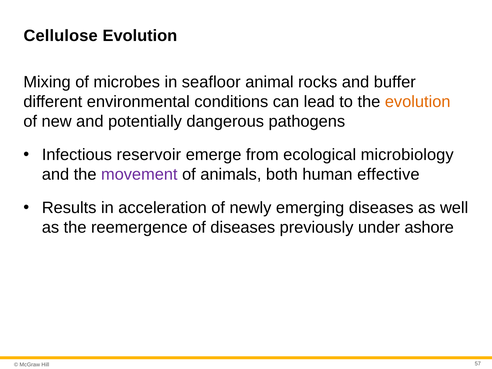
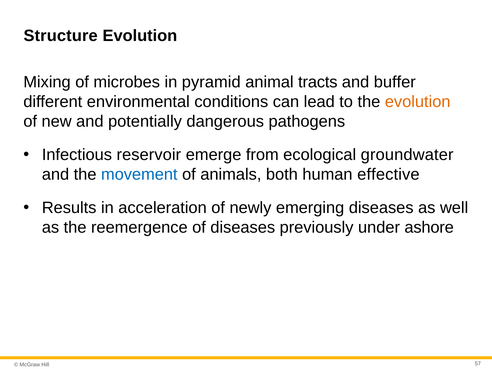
Cellulose: Cellulose -> Structure
seafloor: seafloor -> pyramid
rocks: rocks -> tracts
microbiology: microbiology -> groundwater
movement colour: purple -> blue
